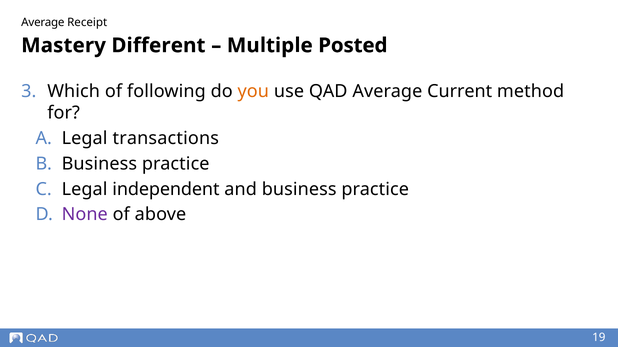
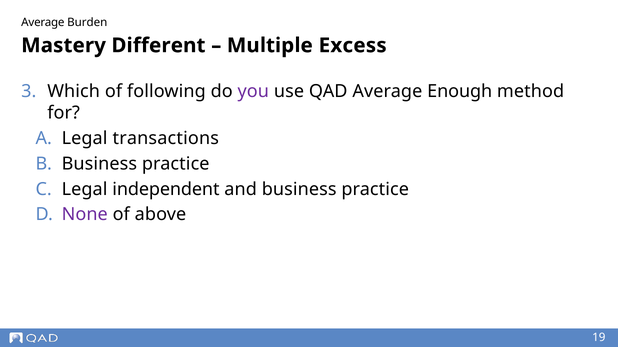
Receipt: Receipt -> Burden
Posted: Posted -> Excess
you colour: orange -> purple
Current: Current -> Enough
